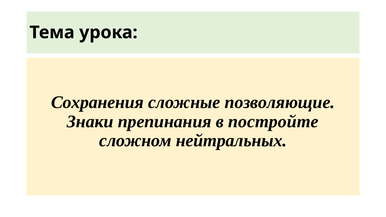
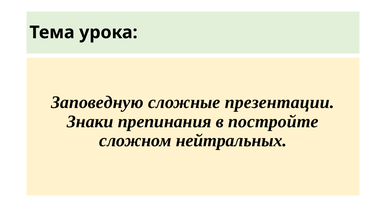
Сохранения: Сохранения -> Заповедную
позволяющие: позволяющие -> презентации
